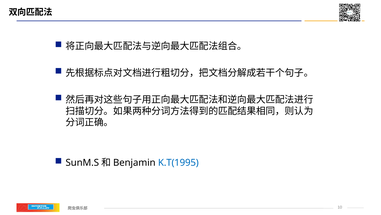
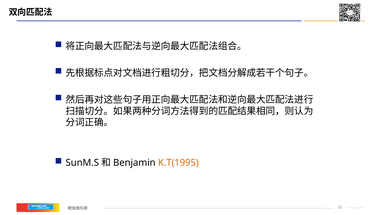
K.T(1995 colour: blue -> orange
